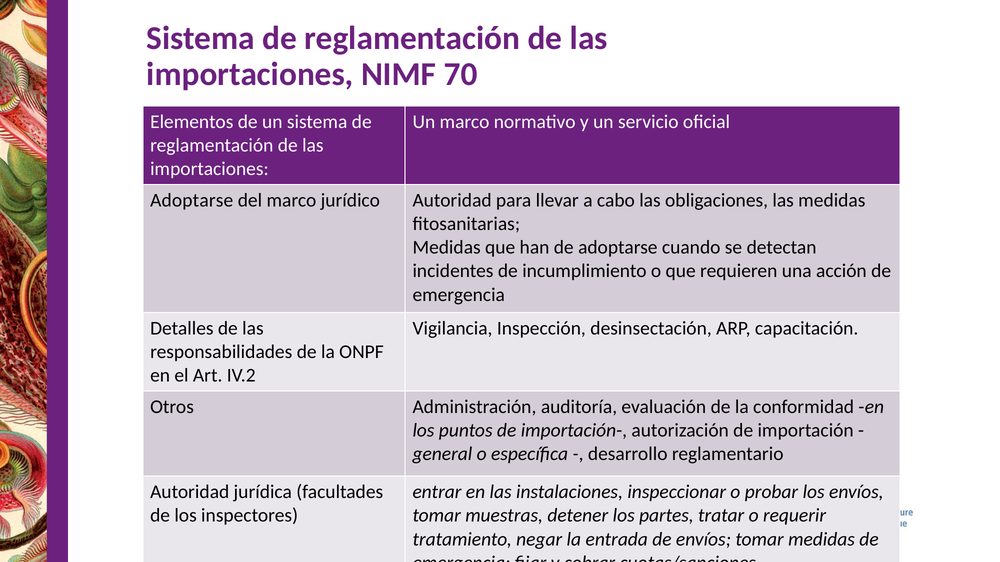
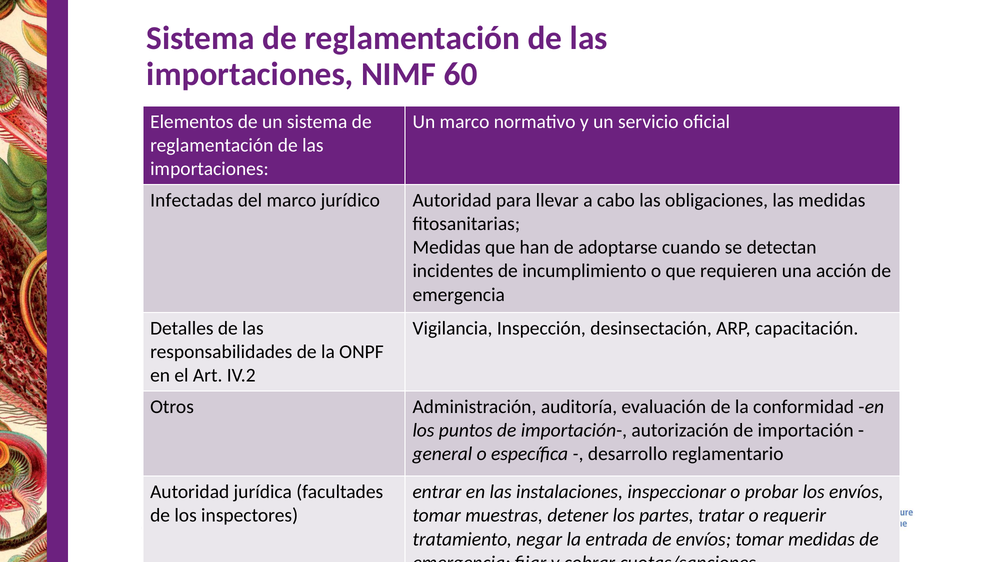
70: 70 -> 60
Adoptarse at (192, 200): Adoptarse -> Infectadas
